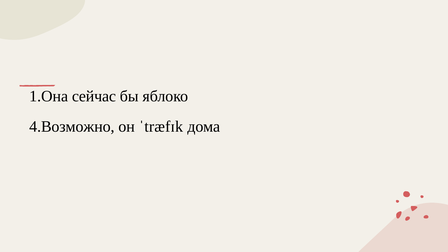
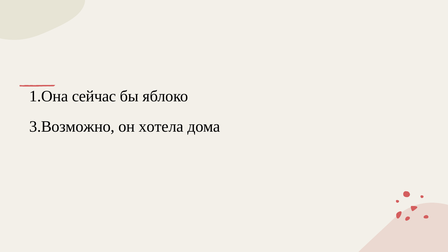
4.Возможно: 4.Возможно -> 3.Возможно
ˈtræfɪk: ˈtræfɪk -> хотела
